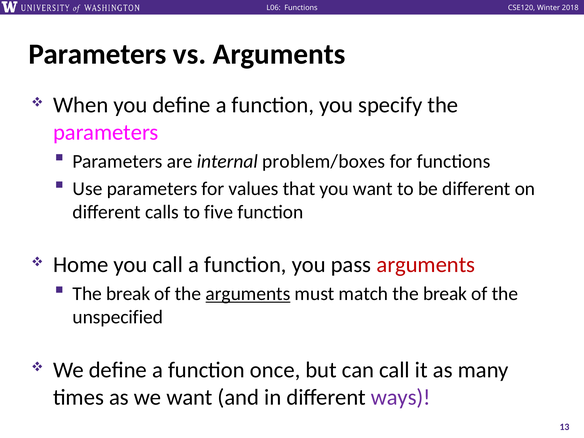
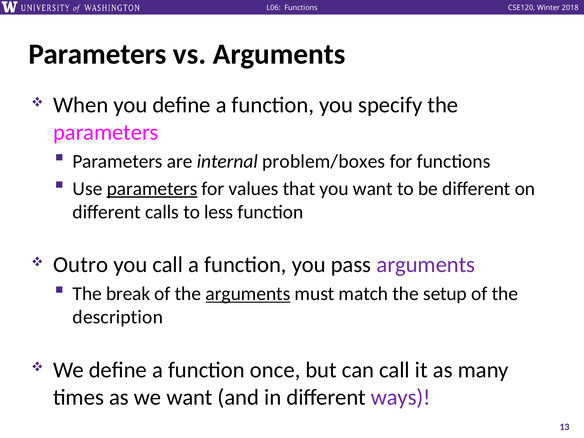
parameters at (152, 189) underline: none -> present
five: five -> less
Home: Home -> Outro
arguments at (426, 265) colour: red -> purple
match the break: break -> setup
unspecified: unspecified -> description
